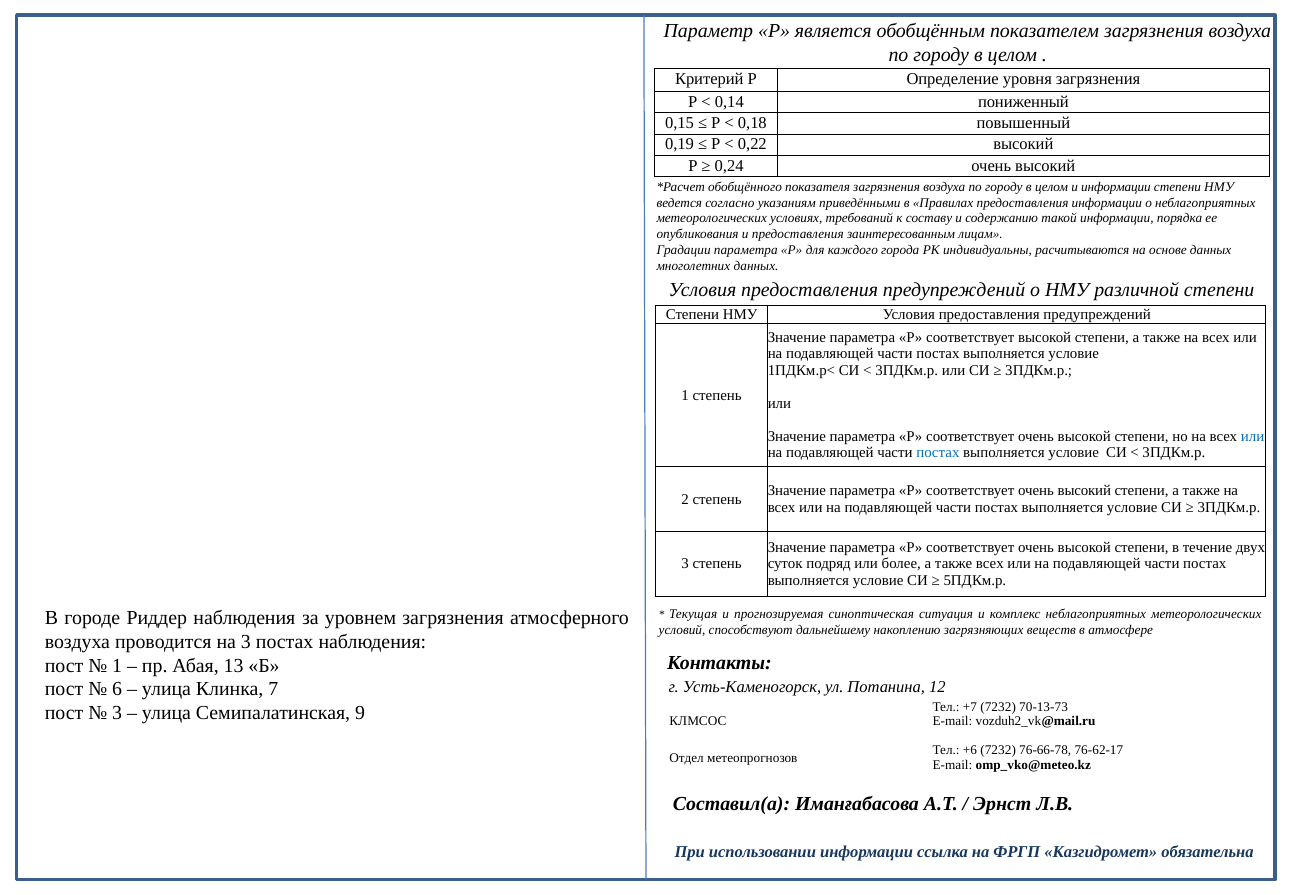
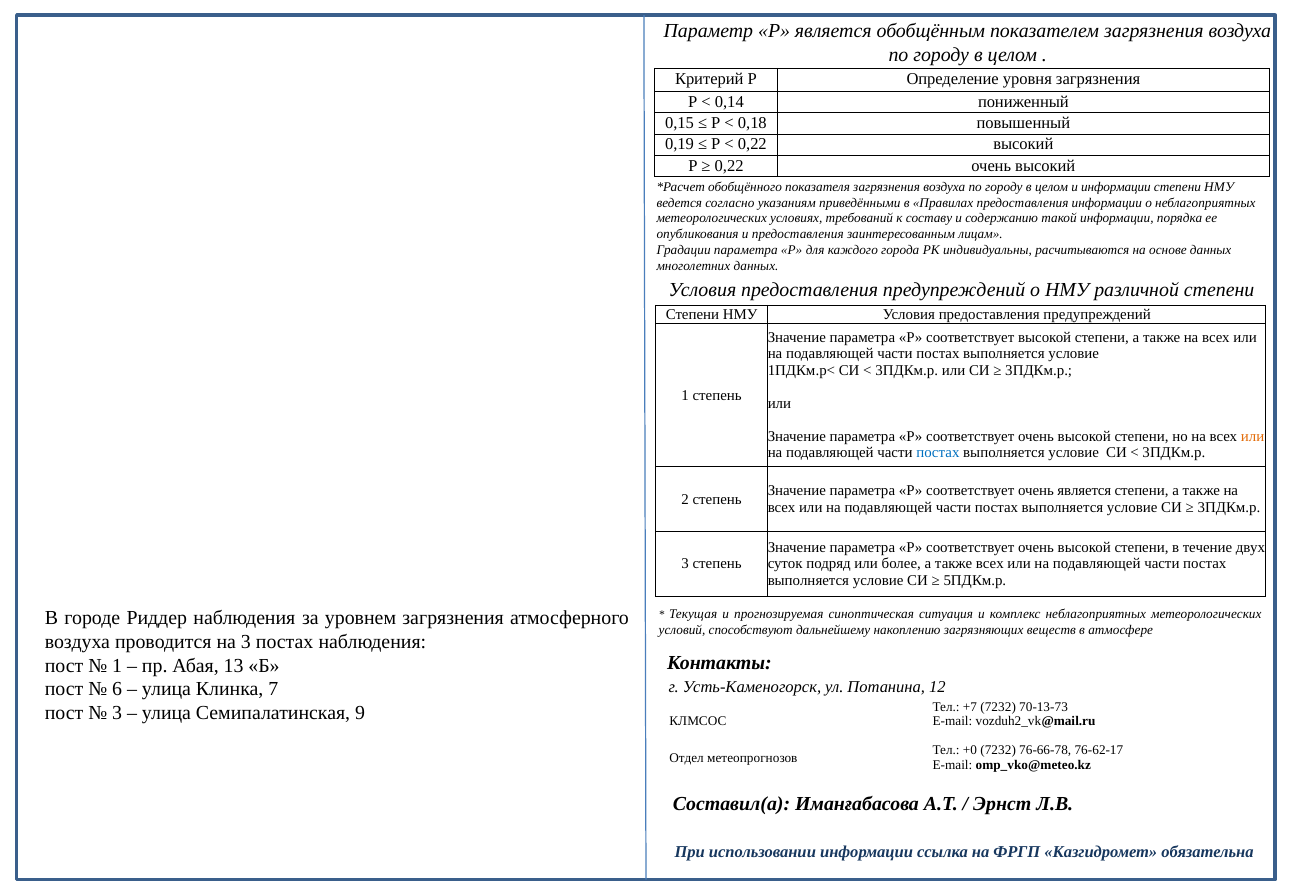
0,24 at (729, 166): 0,24 -> 0,22
или at (1253, 436) colour: blue -> orange
соответствует очень высокий: высокий -> является
+6: +6 -> +0
